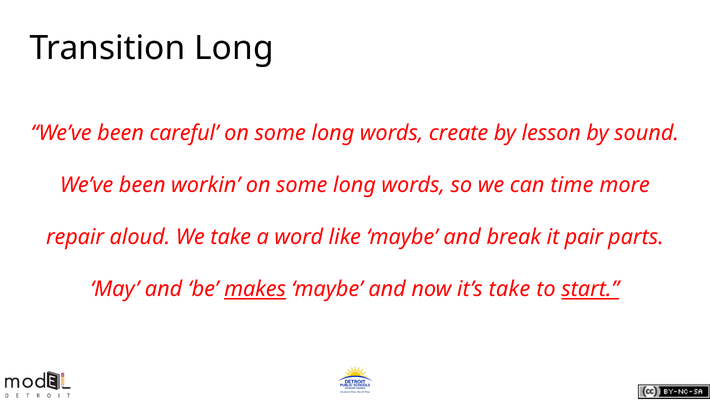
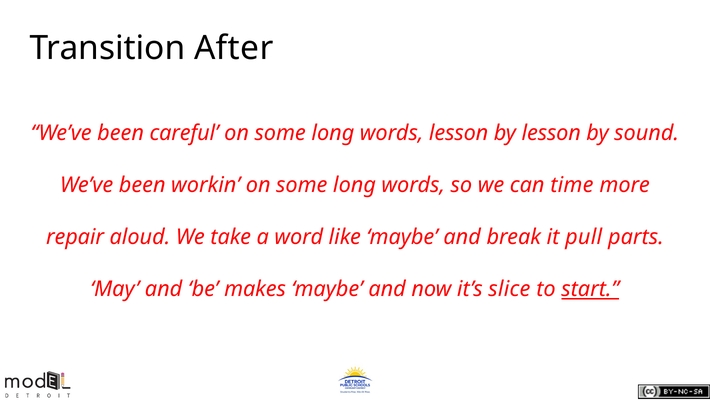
Transition Long: Long -> After
words create: create -> lesson
pair: pair -> pull
makes underline: present -> none
it’s take: take -> slice
